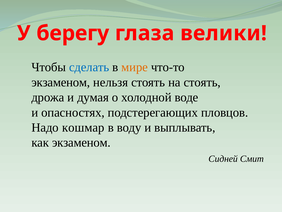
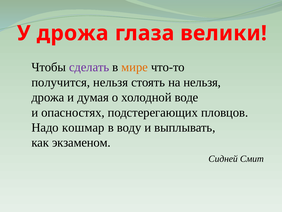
У берегу: берегу -> дрожа
сделать colour: blue -> purple
экзаменом at (61, 82): экзаменом -> получится
на стоять: стоять -> нельзя
